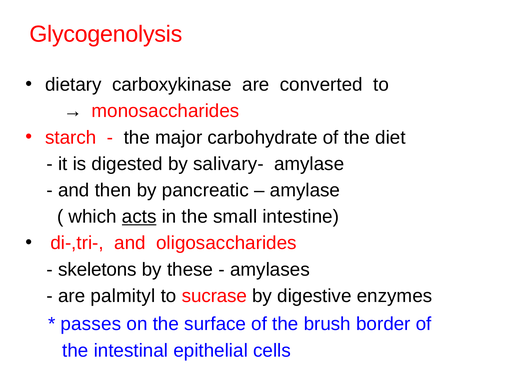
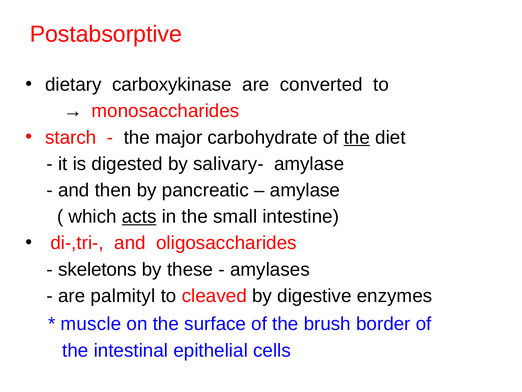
Glycogenolysis: Glycogenolysis -> Postabsorptive
the at (357, 137) underline: none -> present
sucrase: sucrase -> cleaved
passes: passes -> muscle
